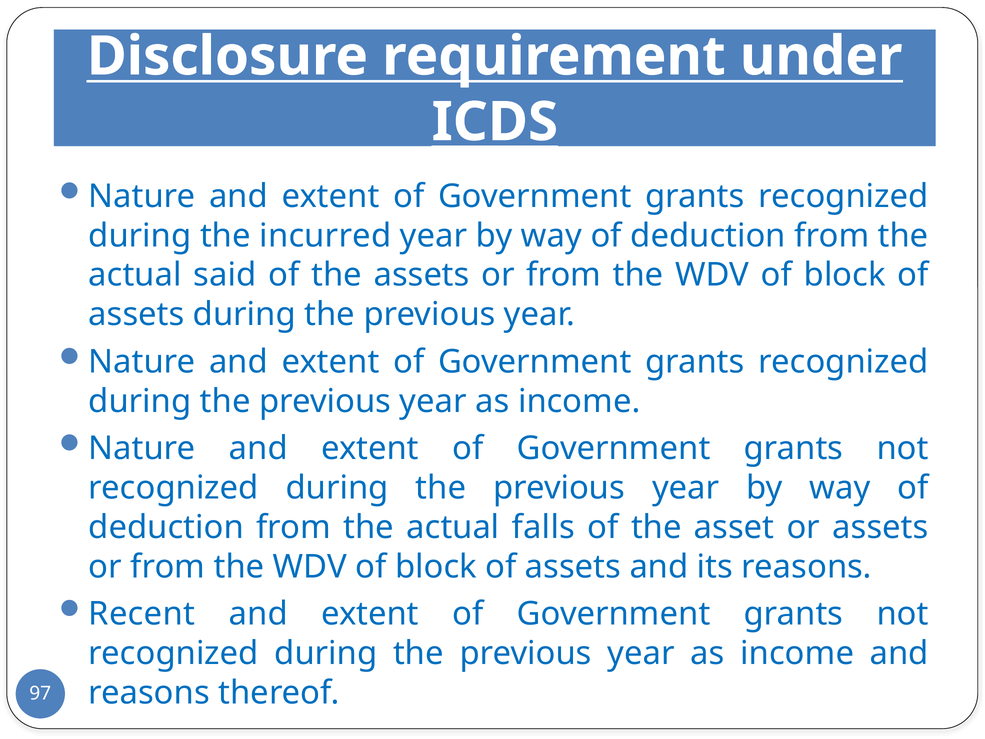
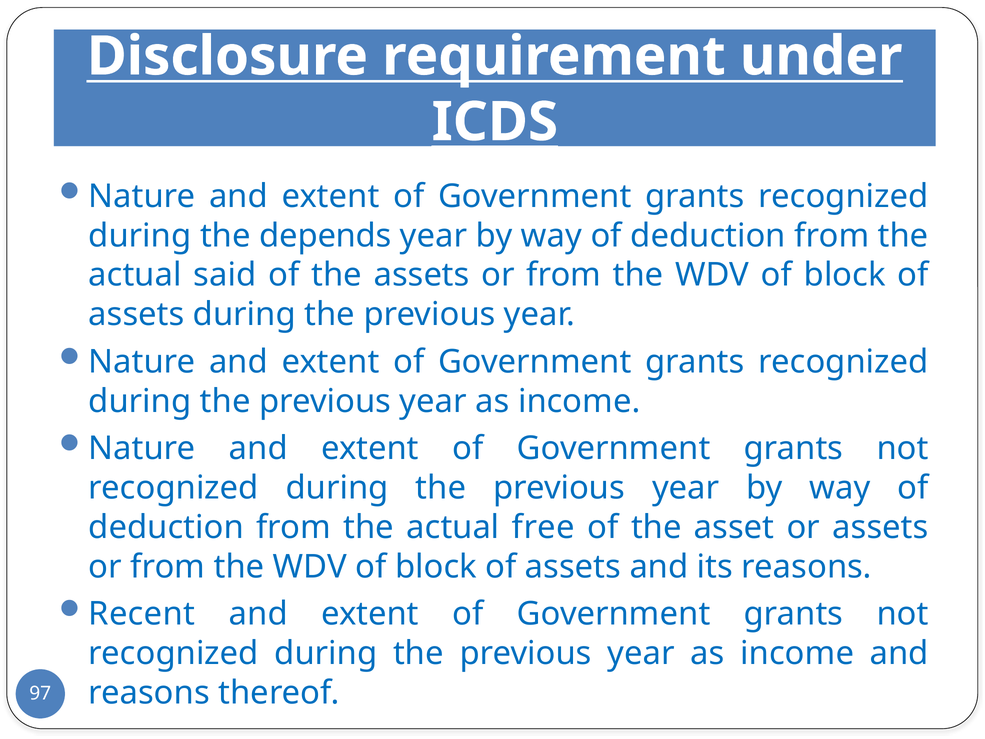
incurred: incurred -> depends
falls: falls -> free
